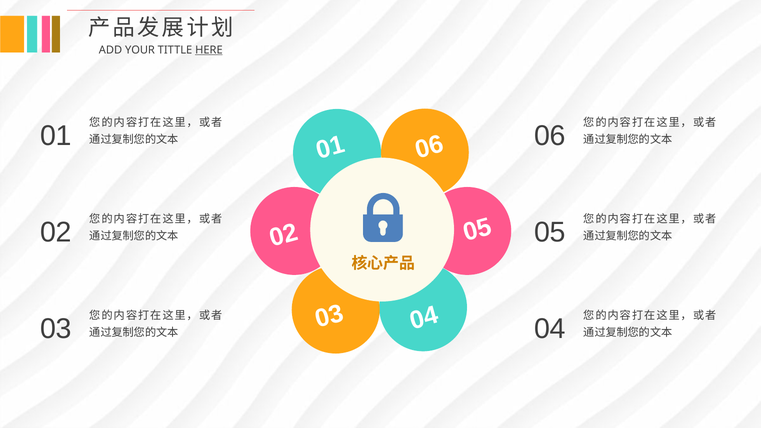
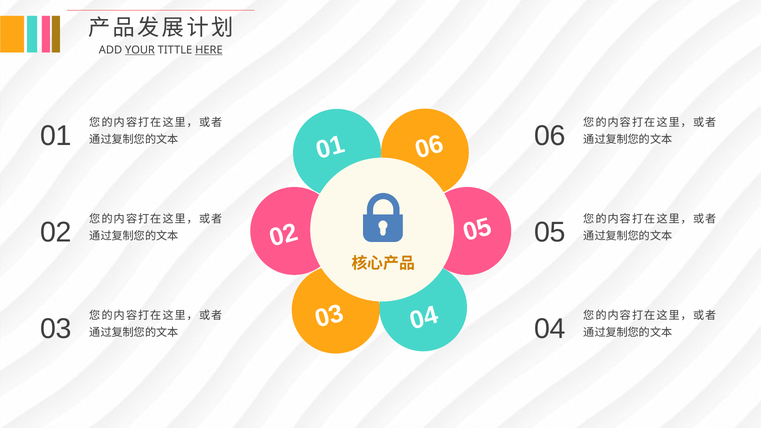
YOUR underline: none -> present
